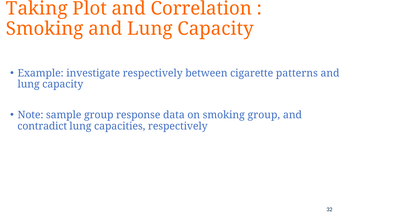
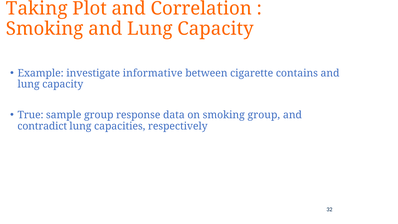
investigate respectively: respectively -> informative
patterns: patterns -> contains
Note: Note -> True
